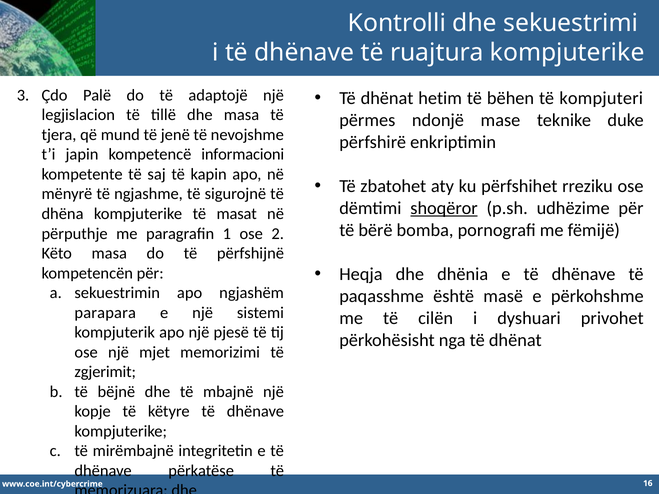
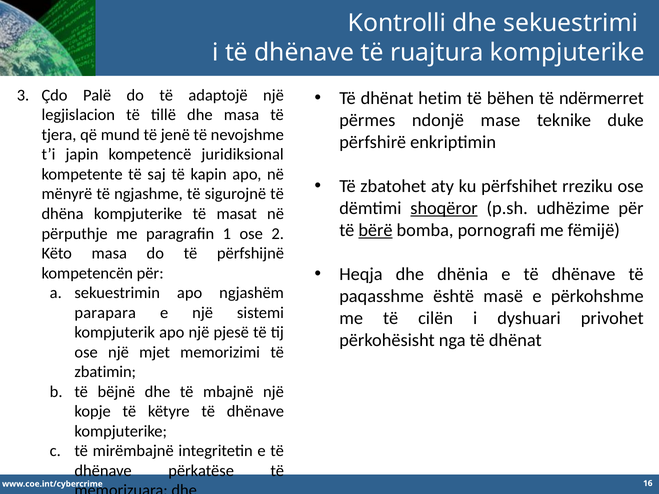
kompjuteri: kompjuteri -> ndërmerret
informacioni: informacioni -> juridiksional
bërë at (375, 230) underline: none -> present
zgjerimit: zgjerimit -> zbatimin
